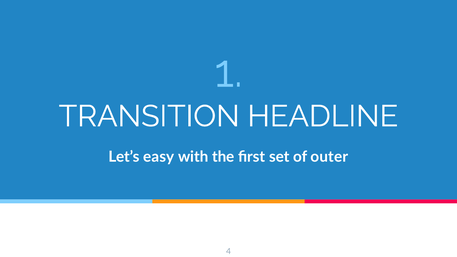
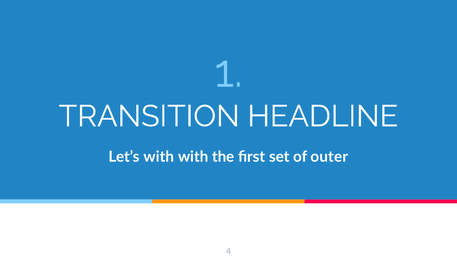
Let’s easy: easy -> with
